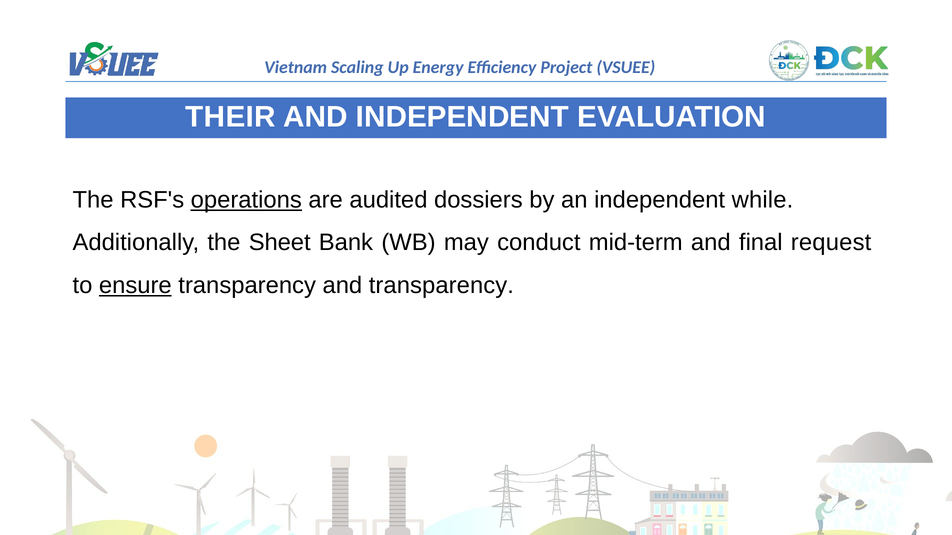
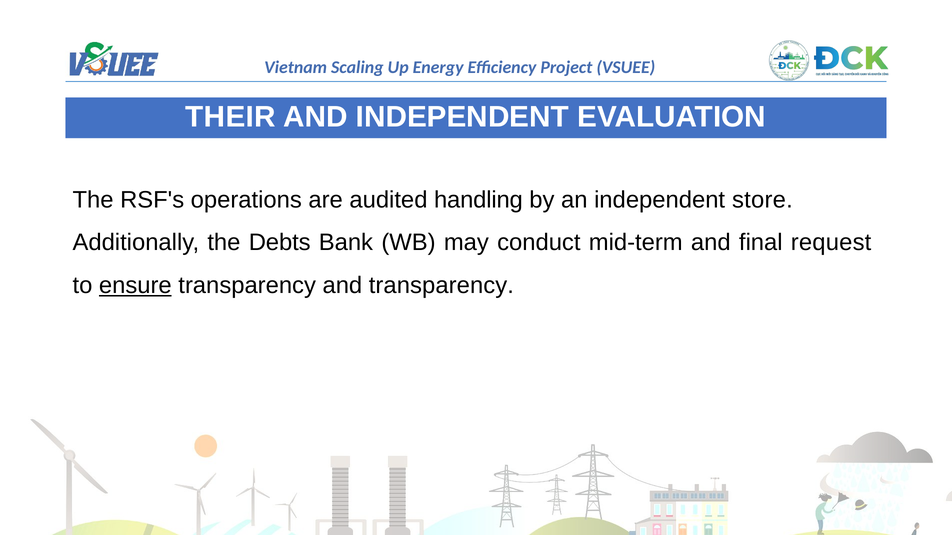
operations underline: present -> none
dossiers: dossiers -> handling
while: while -> store
Sheet: Sheet -> Debts
